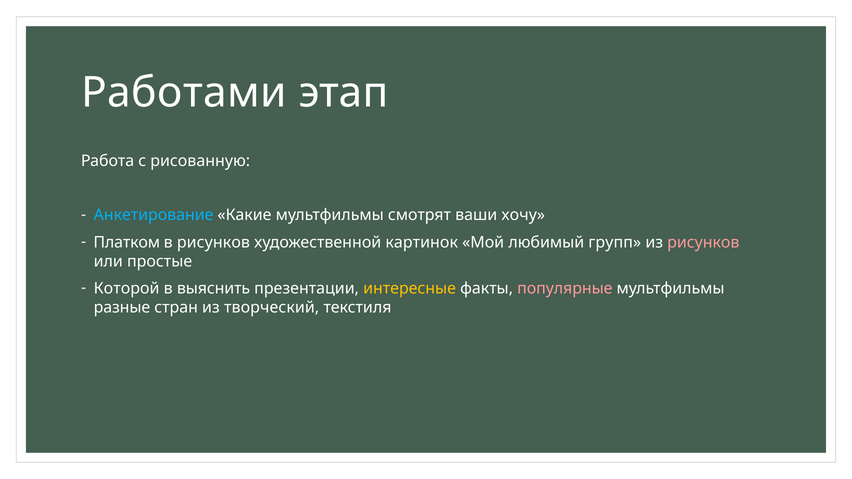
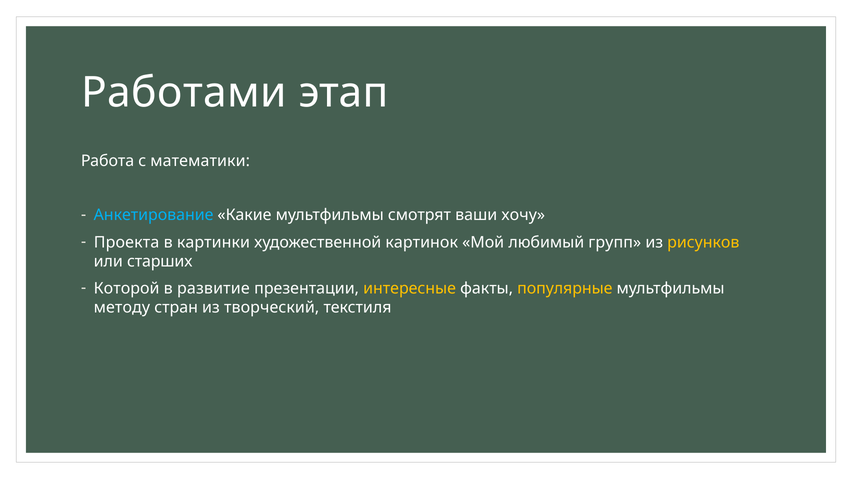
рисованную: рисованную -> математики
Платком: Платком -> Проекта
в рисунков: рисунков -> картинки
рисунков at (703, 242) colour: pink -> yellow
простые: простые -> старших
выяснить: выяснить -> развитие
популярные colour: pink -> yellow
разные: разные -> методу
